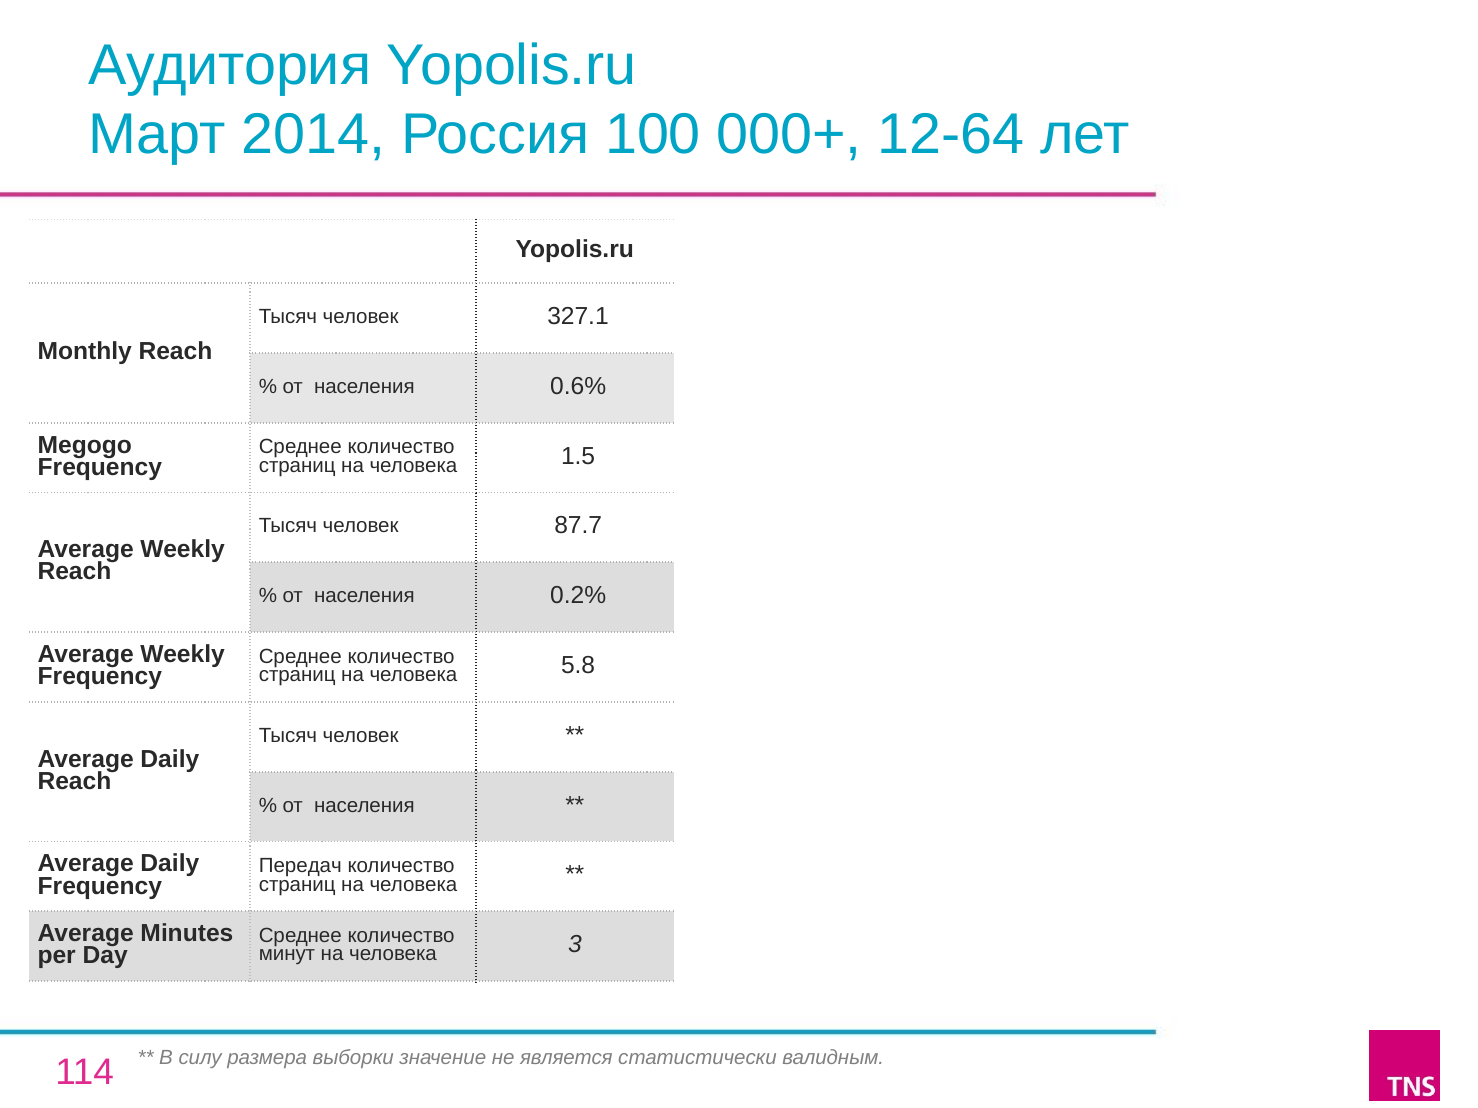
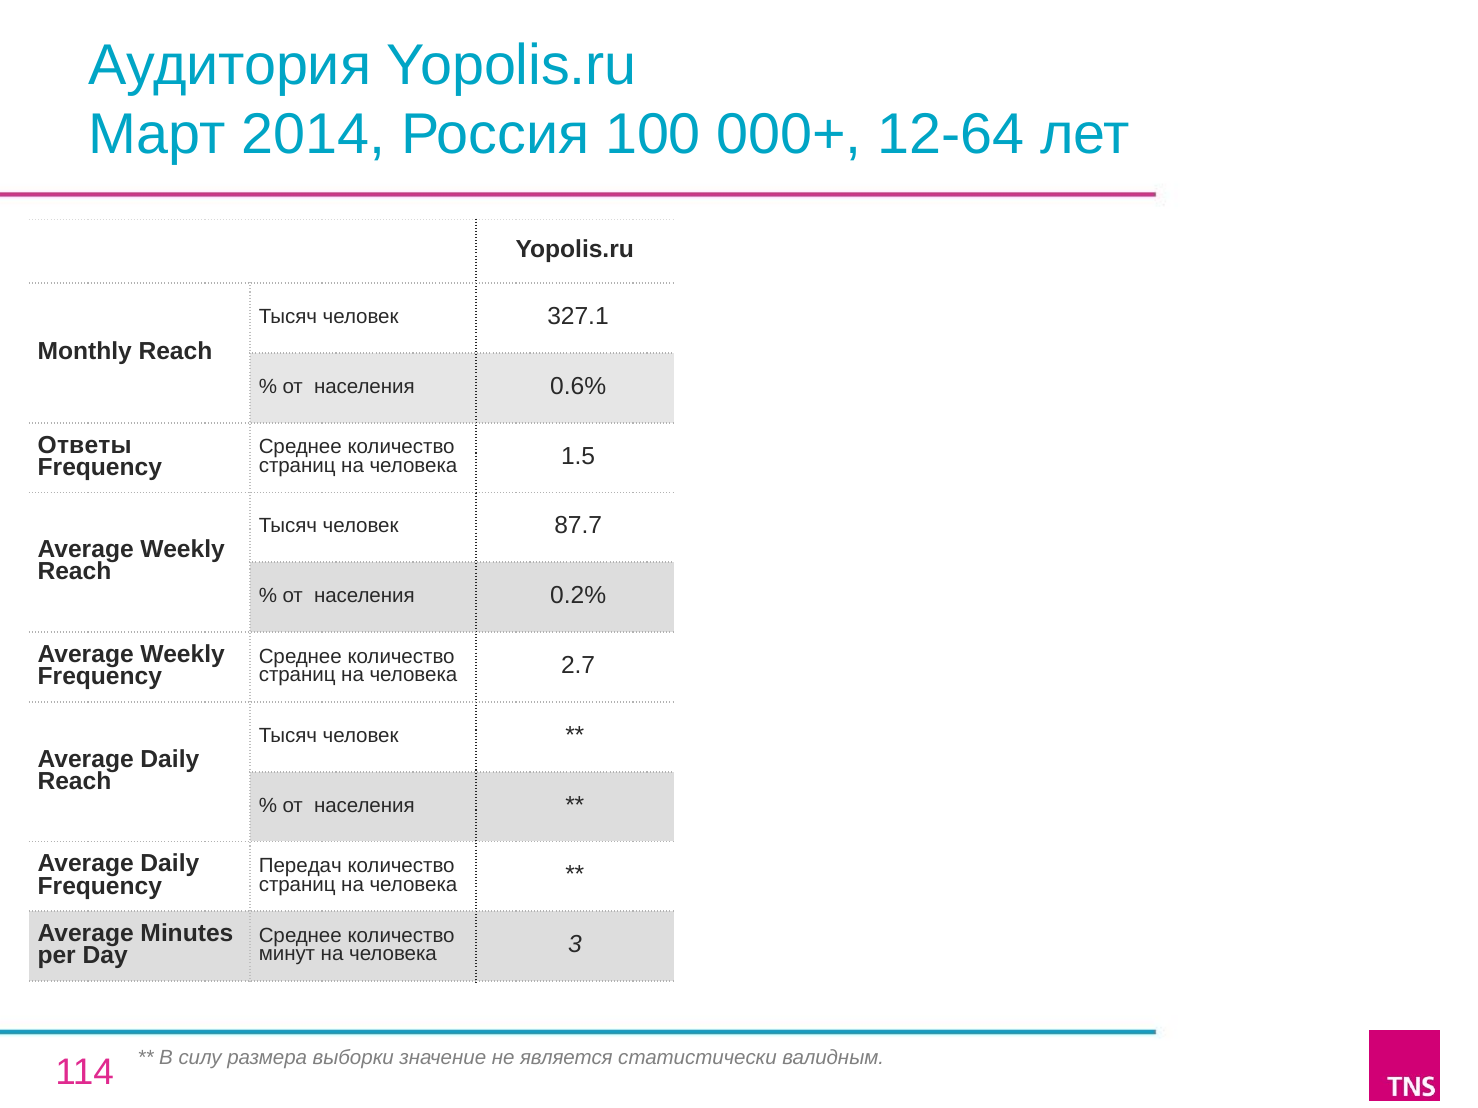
Megogo: Megogo -> Ответы
5.8: 5.8 -> 2.7
